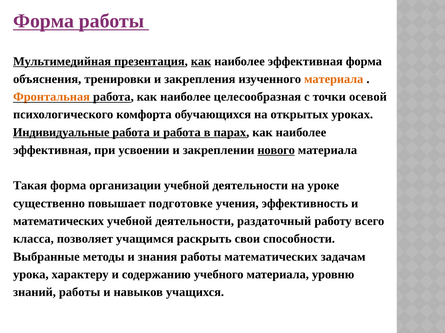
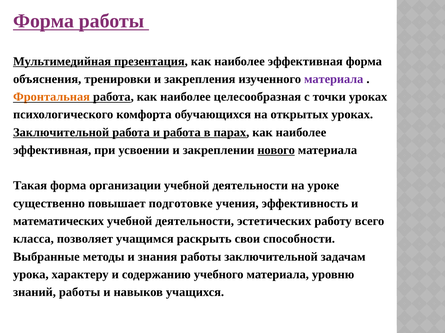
как at (201, 61) underline: present -> none
материала at (334, 79) colour: orange -> purple
точки осевой: осевой -> уроках
Индивидуальные at (61, 133): Индивидуальные -> Заключительной
раздаточный: раздаточный -> эстетических
работы математических: математических -> заключительной
